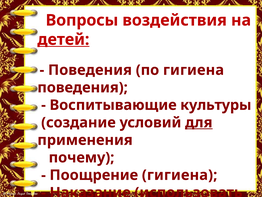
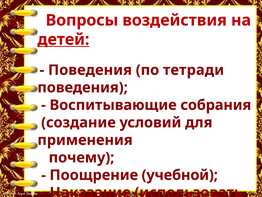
по гигиена: гигиена -> тетради
культуры: культуры -> собрания
для underline: present -> none
Поощрение гигиена: гигиена -> учебной
